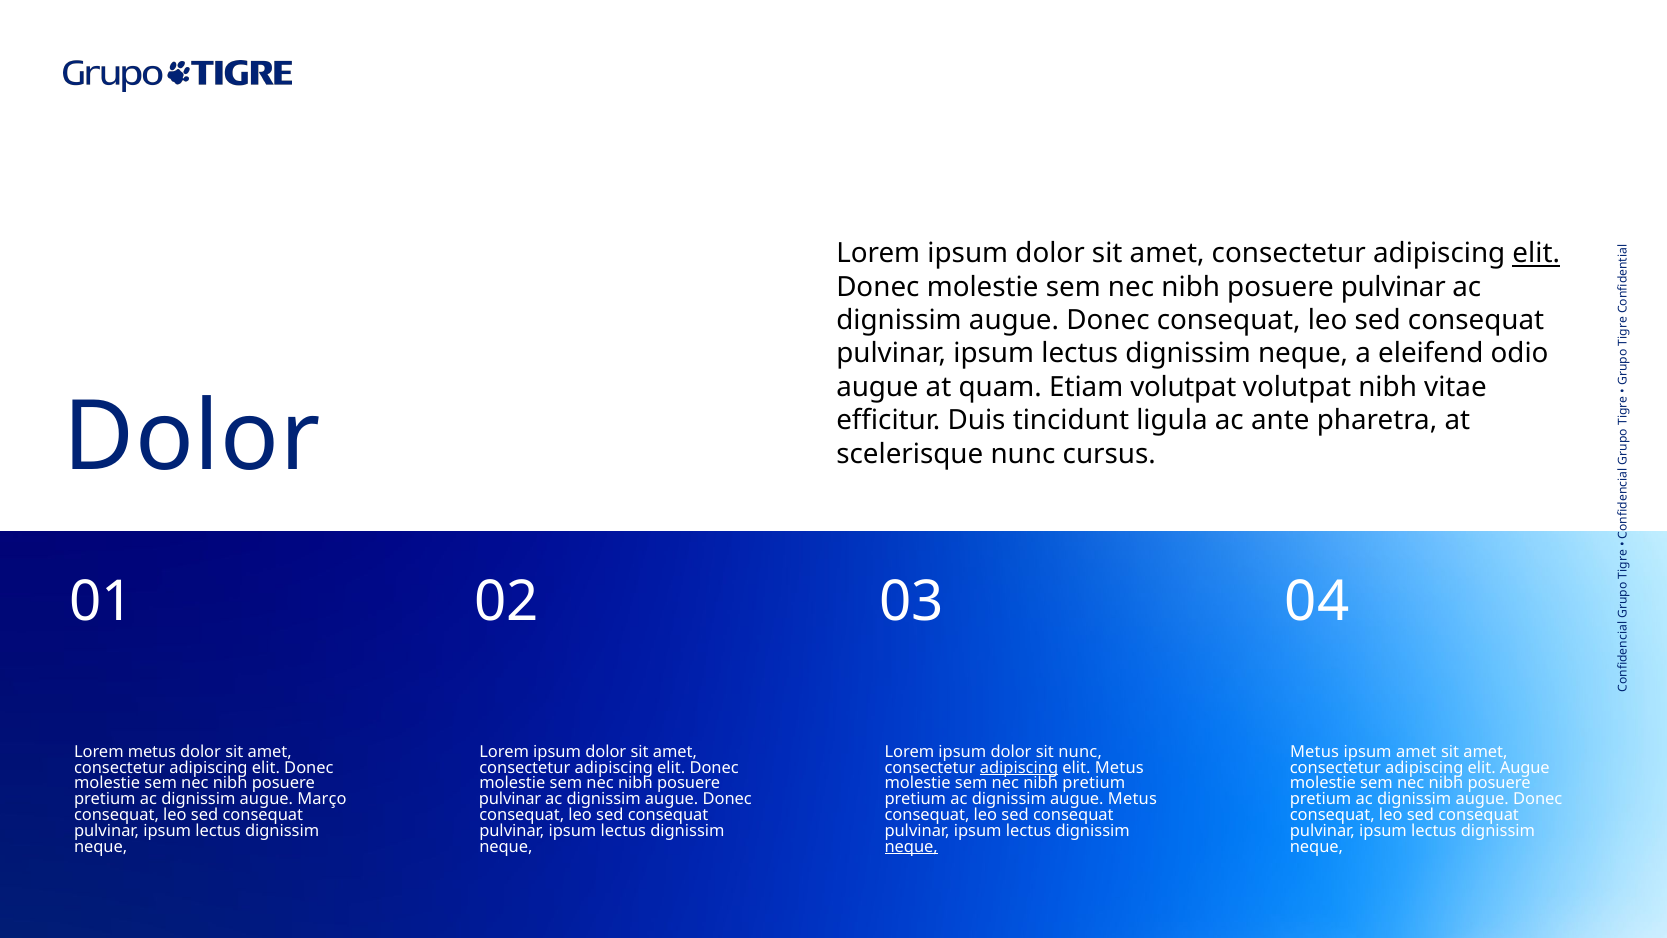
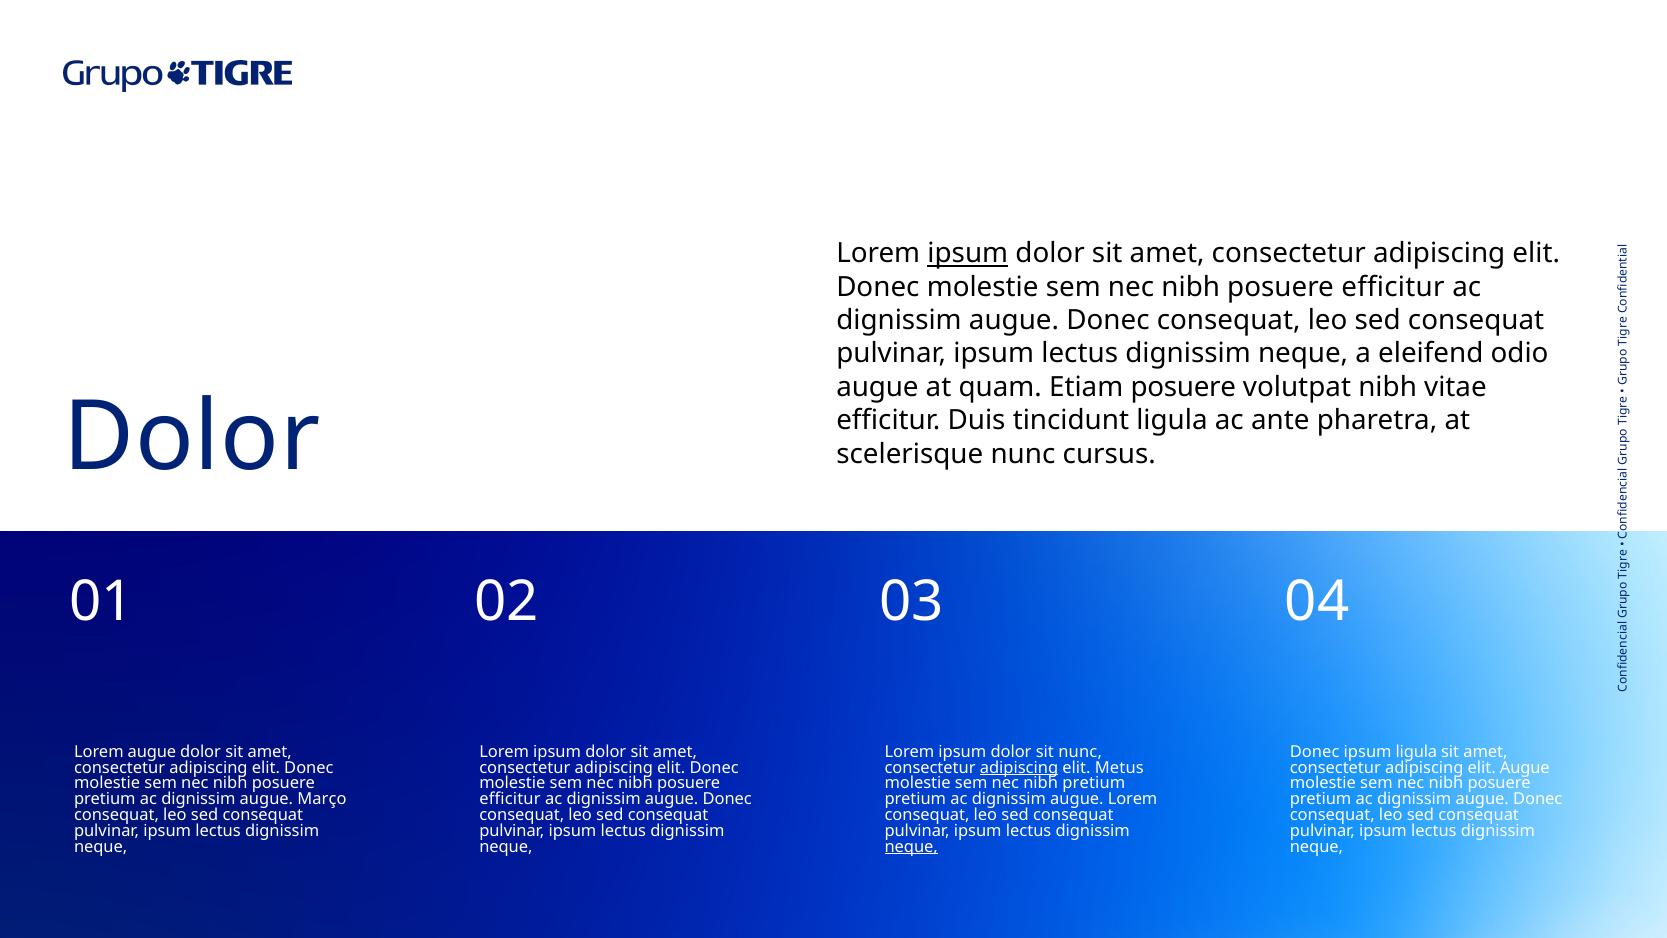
ipsum at (968, 254) underline: none -> present
elit at (1536, 254) underline: present -> none
pulvinar at (1393, 287): pulvinar -> efficitur
Etiam volutpat: volutpat -> posuere
Lorem metus: metus -> augue
Metus at (1315, 752): Metus -> Donec
ipsum amet: amet -> ligula
pulvinar at (510, 799): pulvinar -> efficitur
augue Metus: Metus -> Lorem
